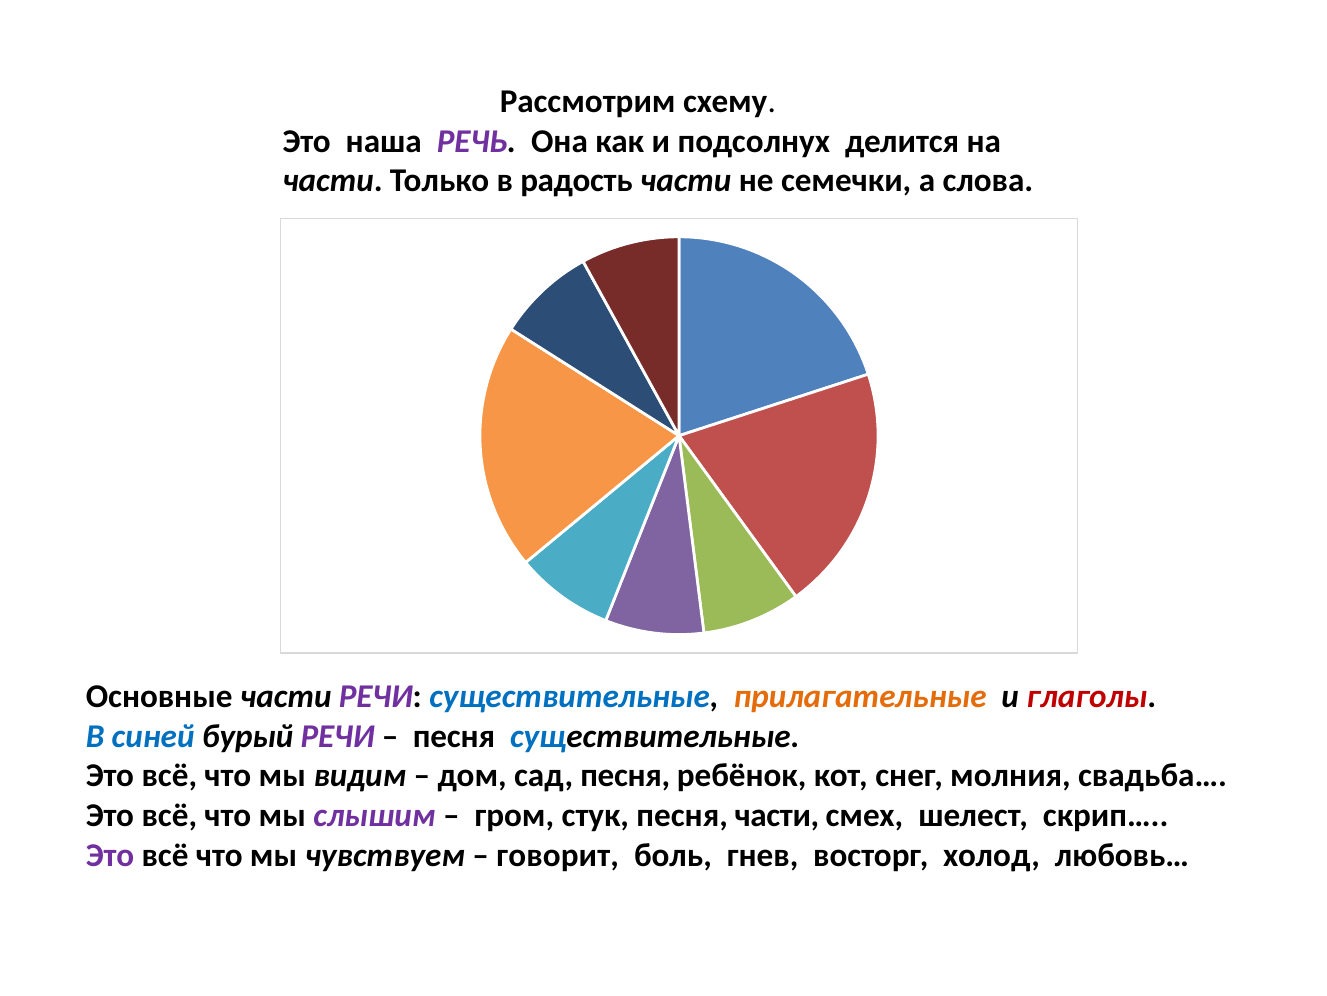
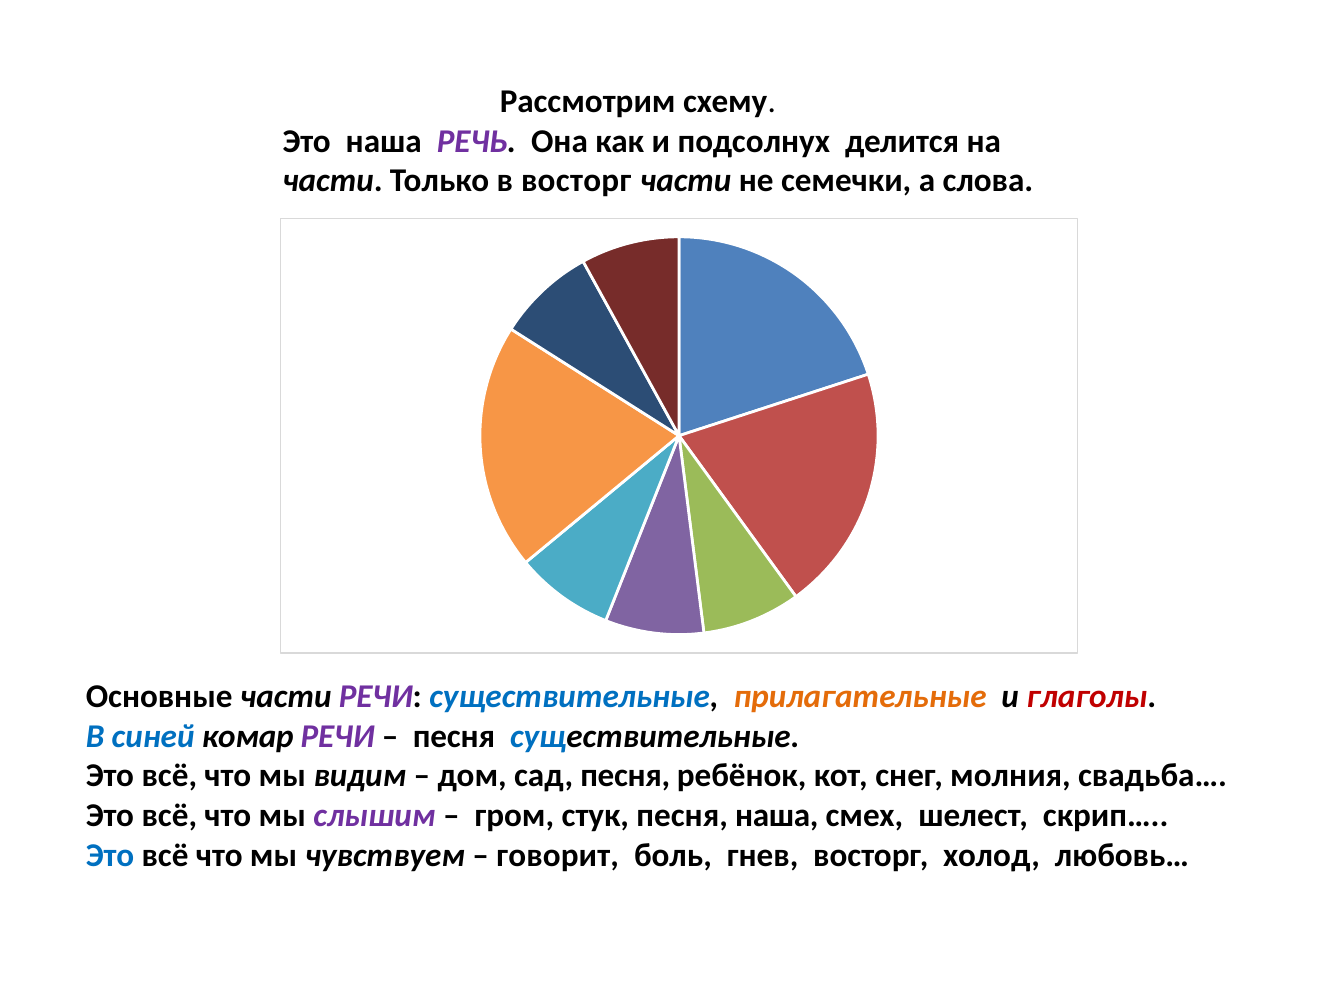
в радость: радость -> восторг
бурый: бурый -> комар
песня части: части -> наша
Это at (110, 855) colour: purple -> blue
